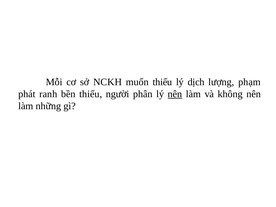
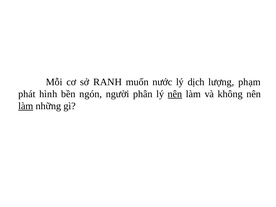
NCKH: NCKH -> RANH
thiếu: thiếu -> nước
ranh: ranh -> hình
thiểu: thiểu -> ngón
làm at (26, 106) underline: none -> present
